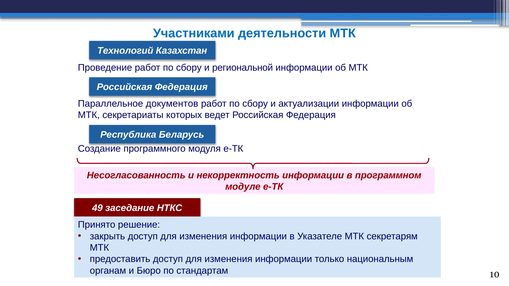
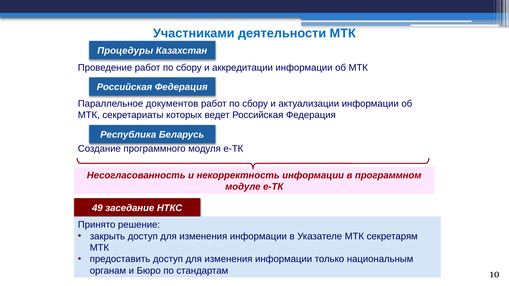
Технологий: Технологий -> Процедуры
региональной: региональной -> аккредитации
